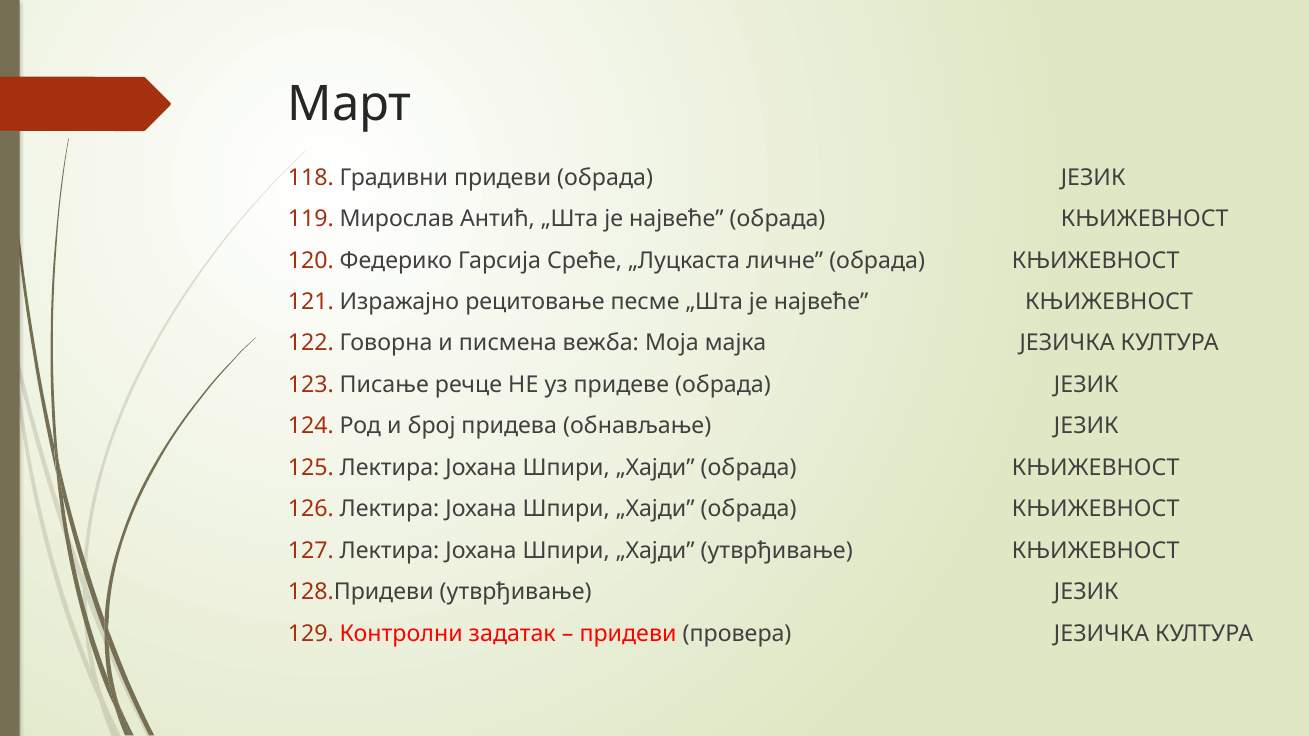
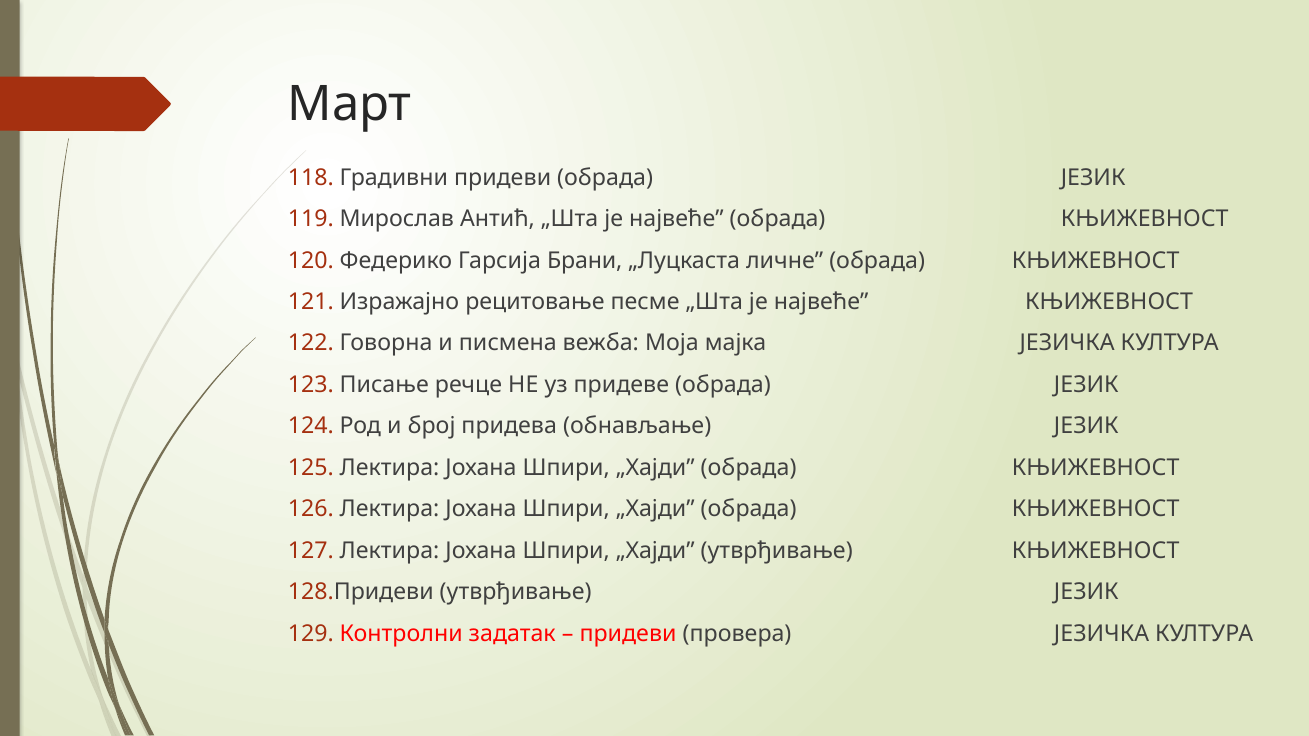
Среће: Среће -> Брани
